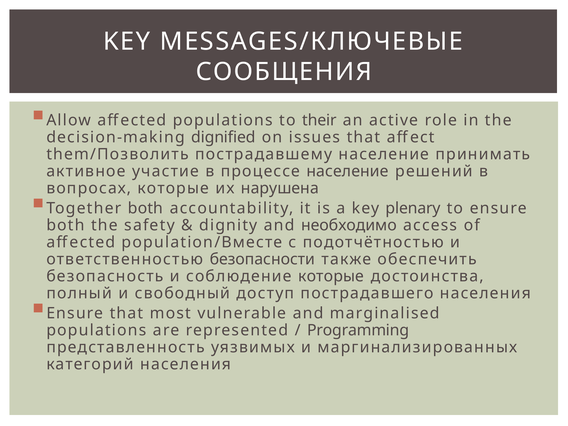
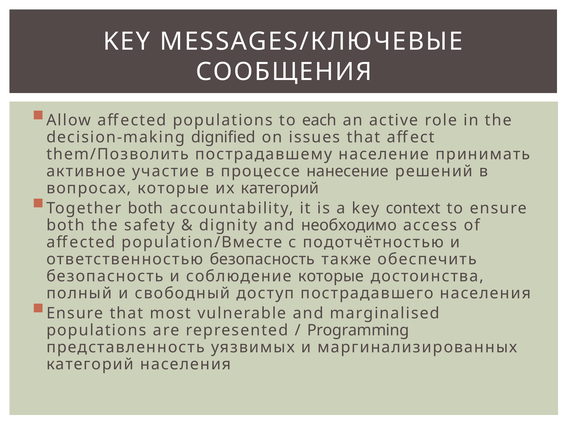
their: their -> each
процессе население: население -> нанесение
их нарушена: нарушена -> категорий
plenary: plenary -> context
ответственностью безопасности: безопасности -> безопасность
